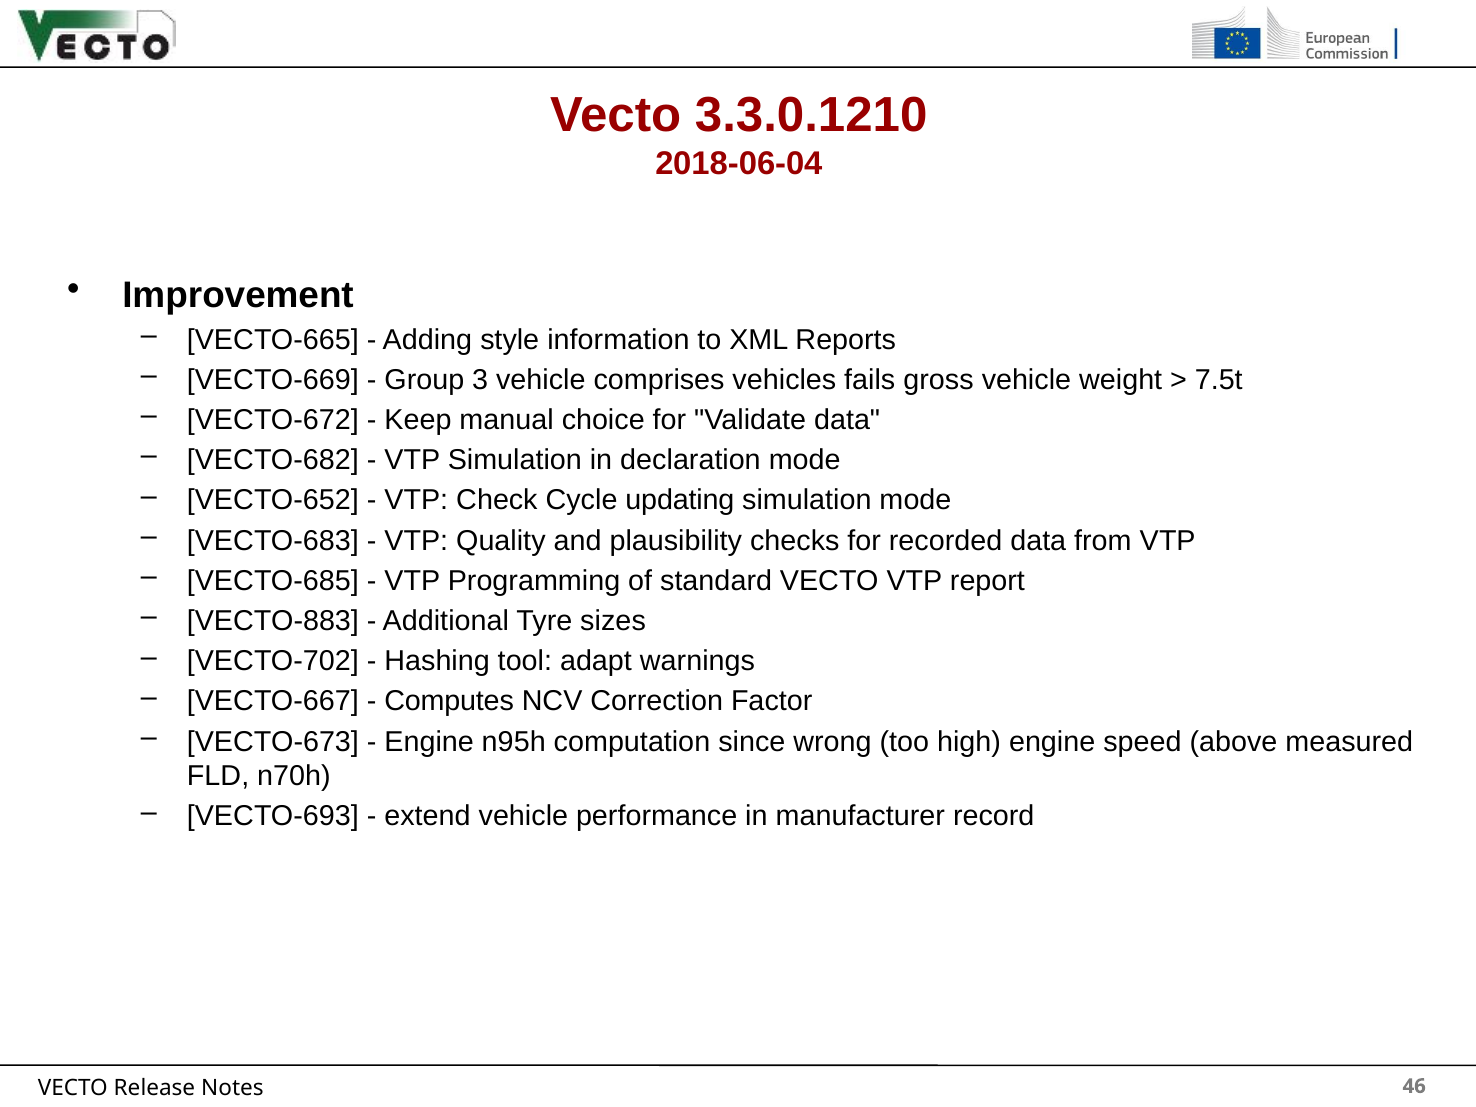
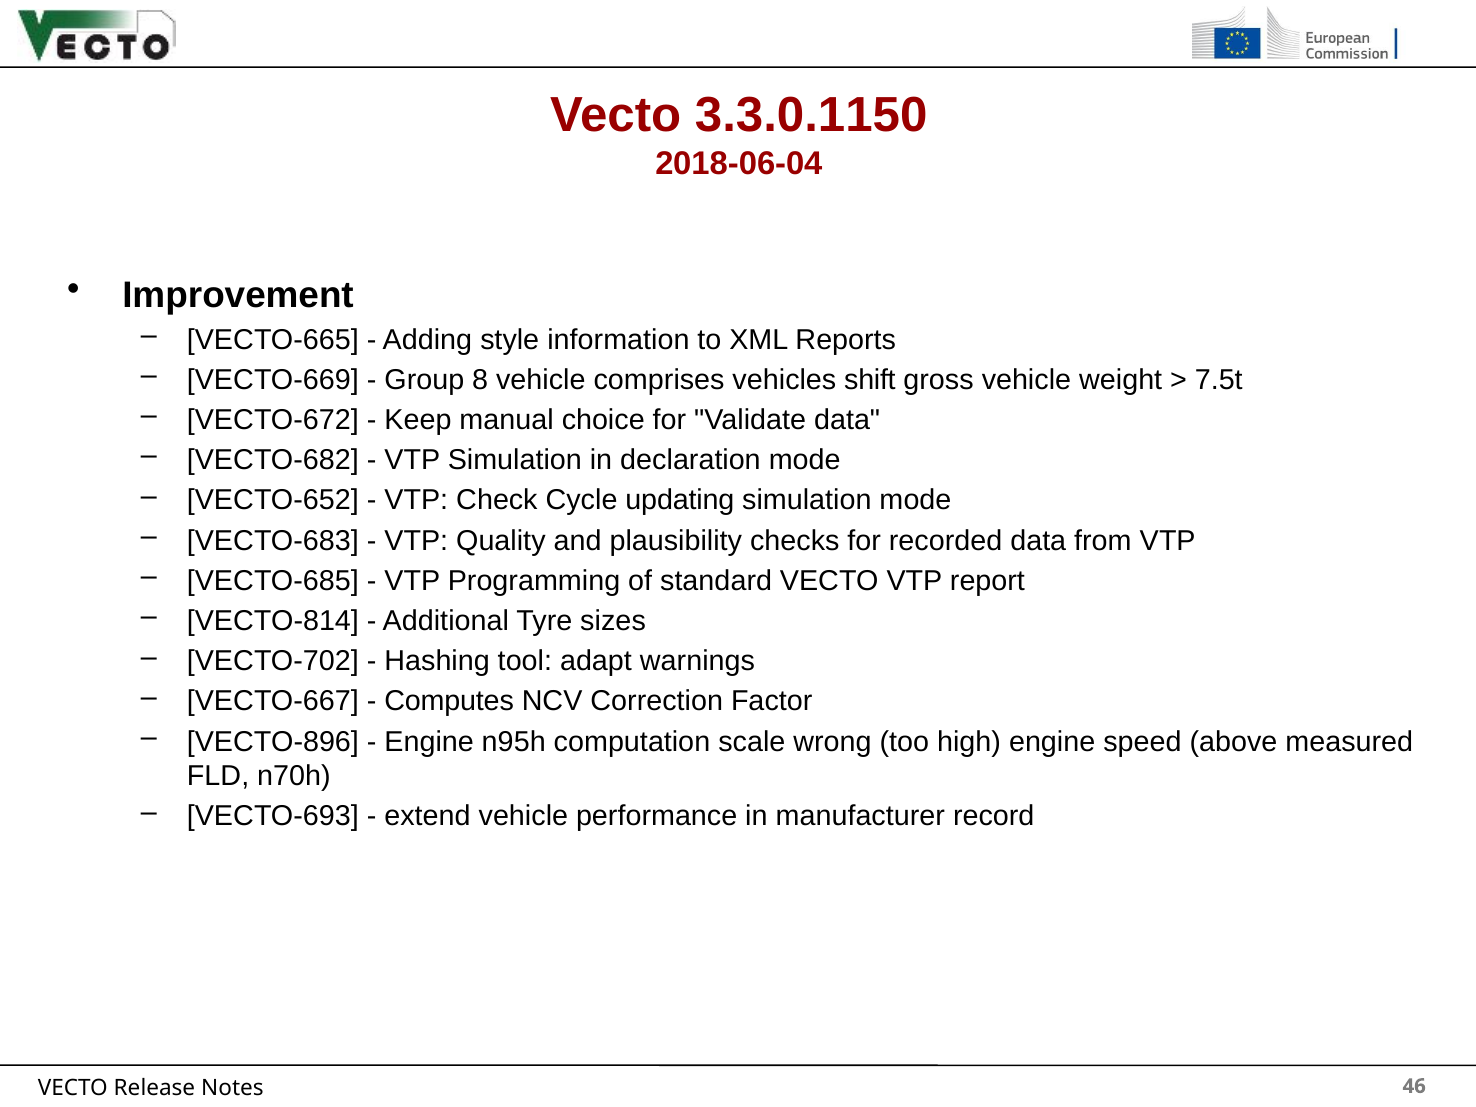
3.3.0.1210: 3.3.0.1210 -> 3.3.0.1150
3: 3 -> 8
fails: fails -> shift
VECTO-883: VECTO-883 -> VECTO-814
VECTO-673: VECTO-673 -> VECTO-896
since: since -> scale
